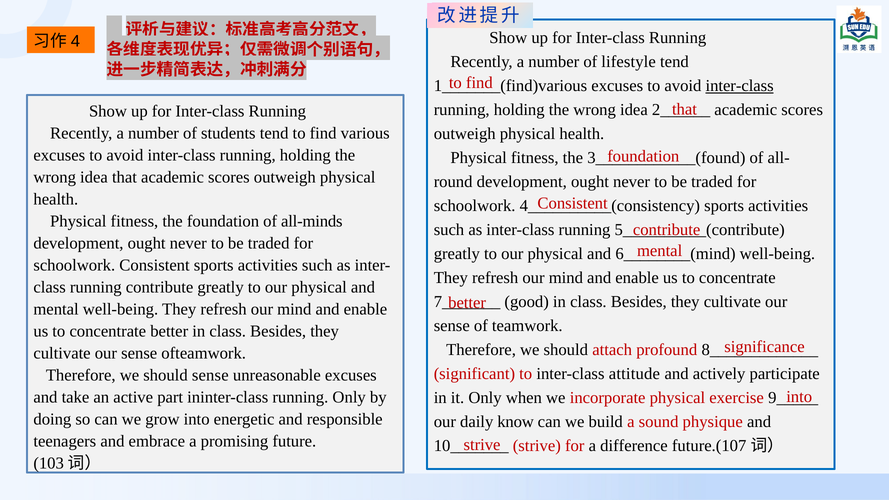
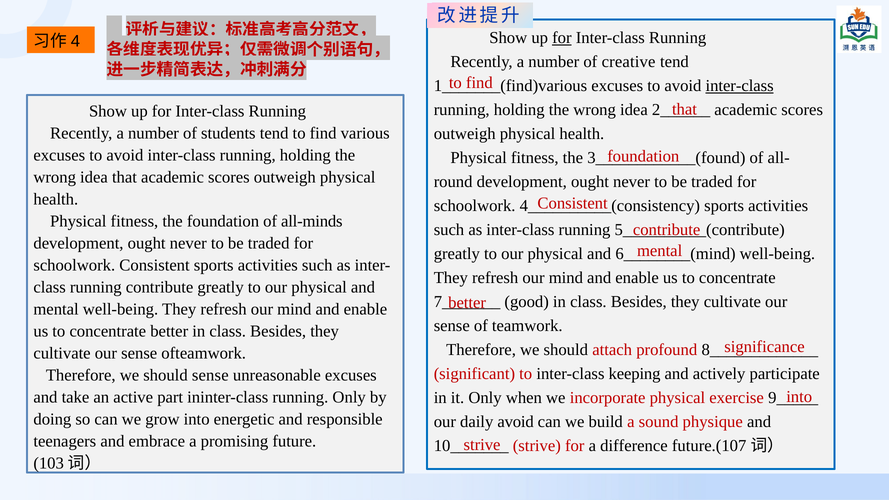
for at (562, 38) underline: none -> present
lifestyle: lifestyle -> creative
attitude: attitude -> keeping
daily know: know -> avoid
